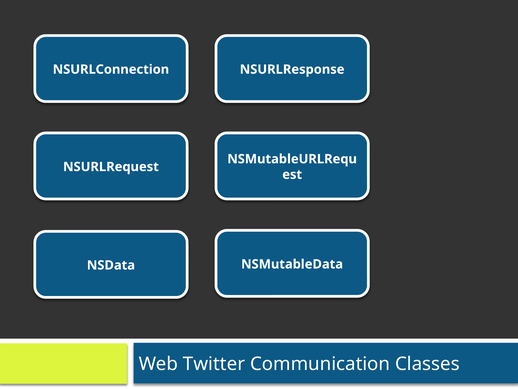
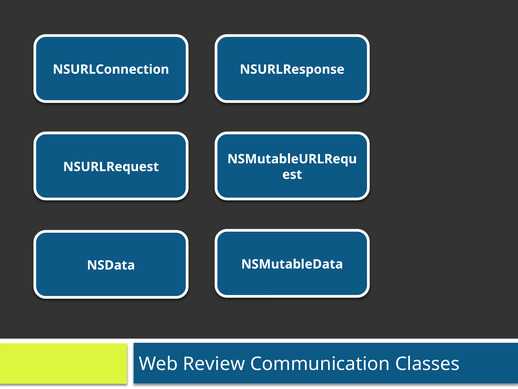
Twitter: Twitter -> Review
